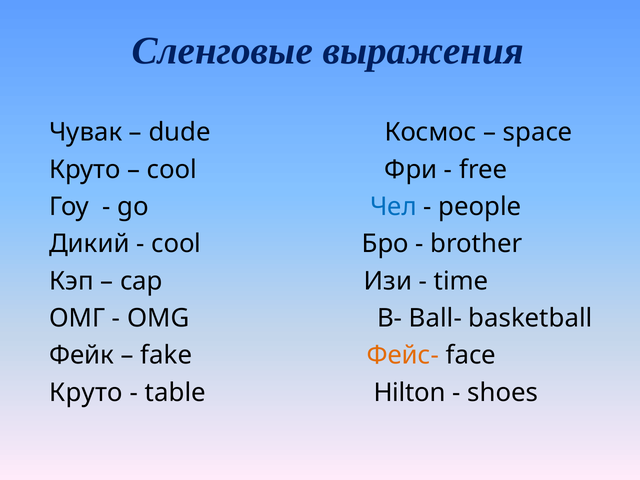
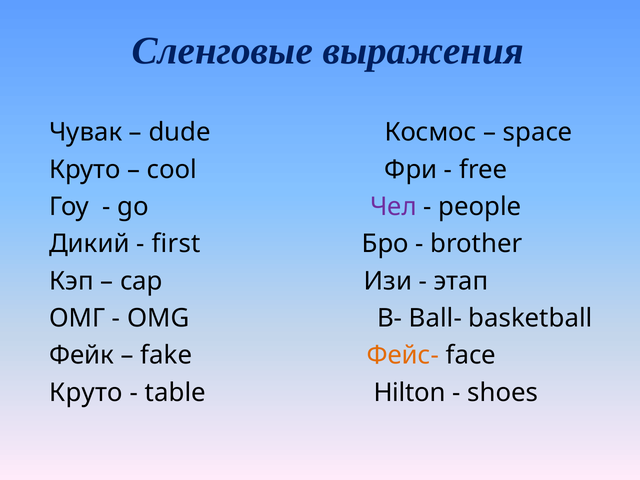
Чел colour: blue -> purple
cool at (176, 244): cool -> first
time: time -> этап
